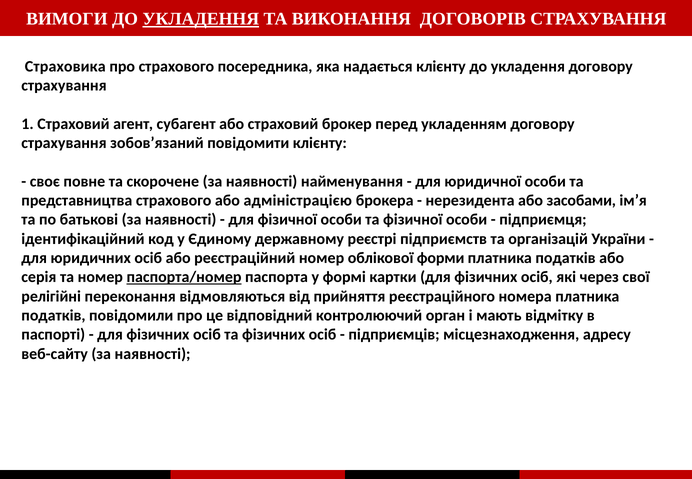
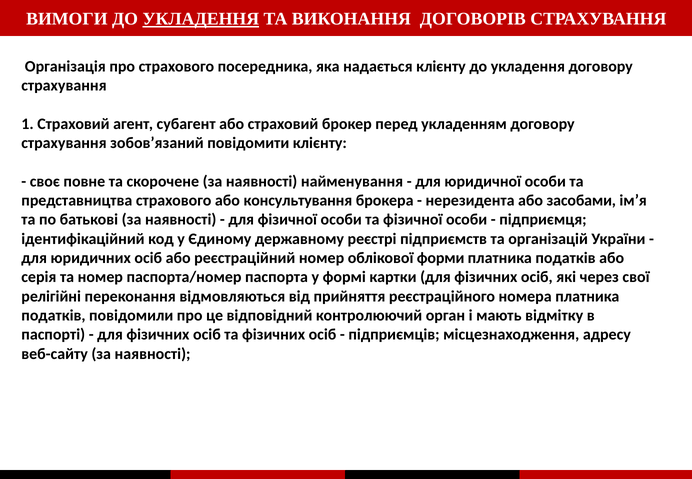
Страховика: Страховика -> Організація
адміністрацією: адміністрацією -> консультування
паспорта/номер underline: present -> none
